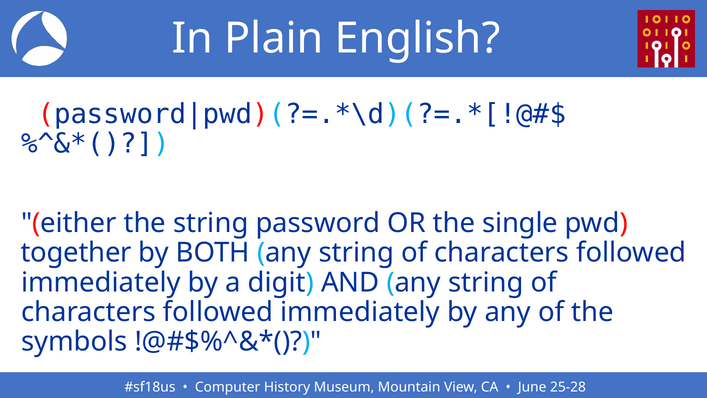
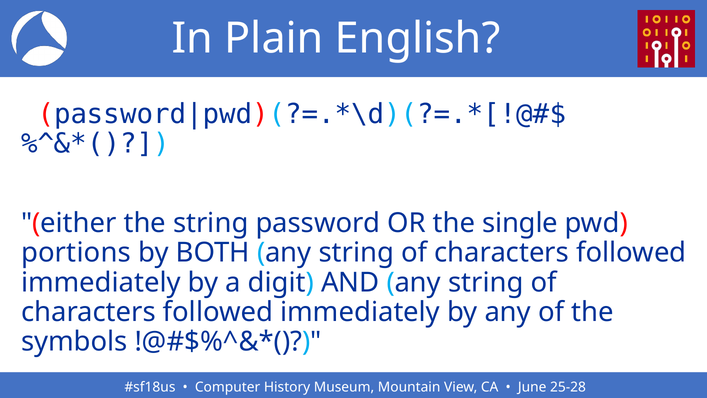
together: together -> portions
